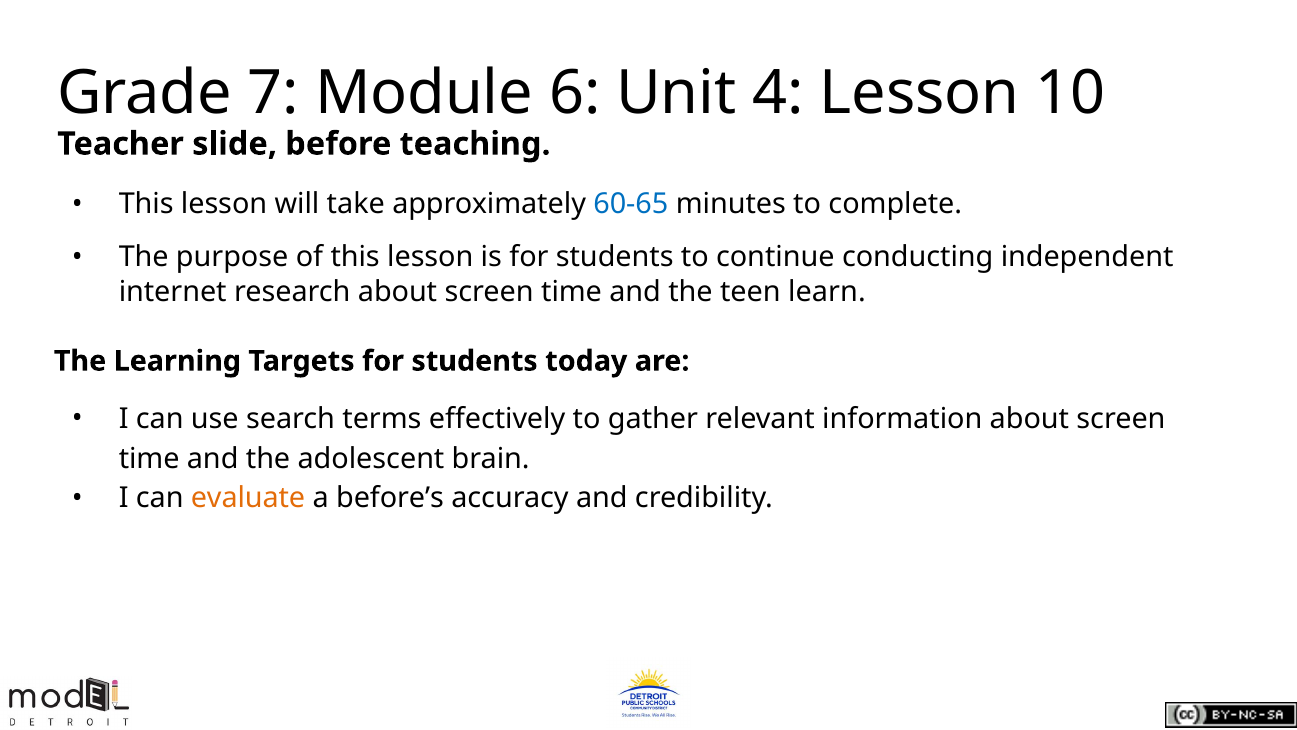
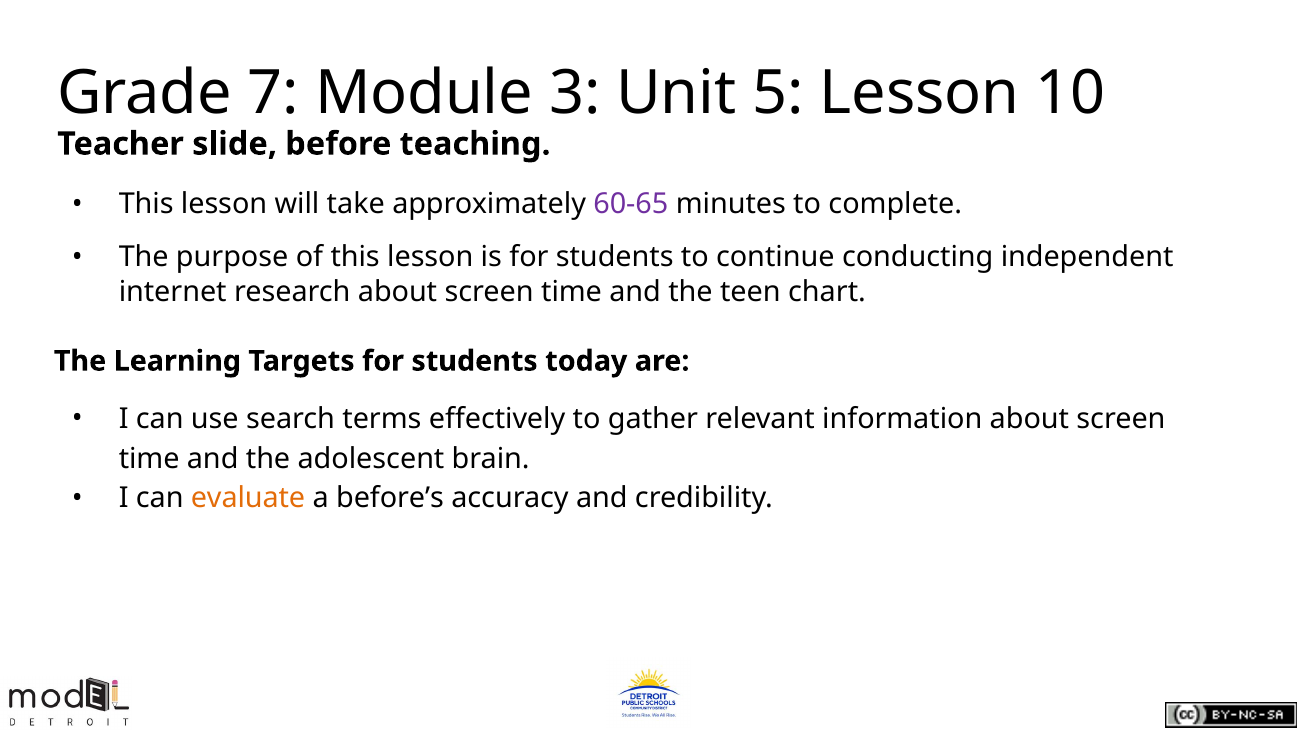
6: 6 -> 3
4: 4 -> 5
60-65 colour: blue -> purple
learn: learn -> chart
